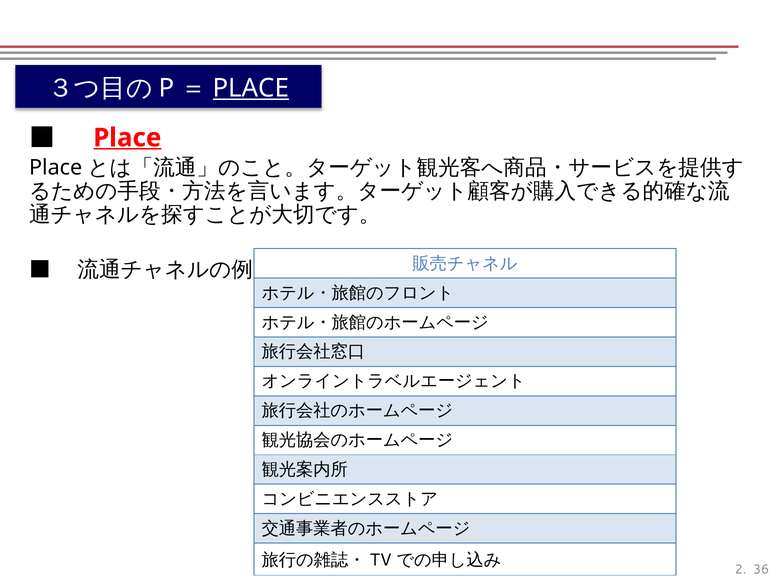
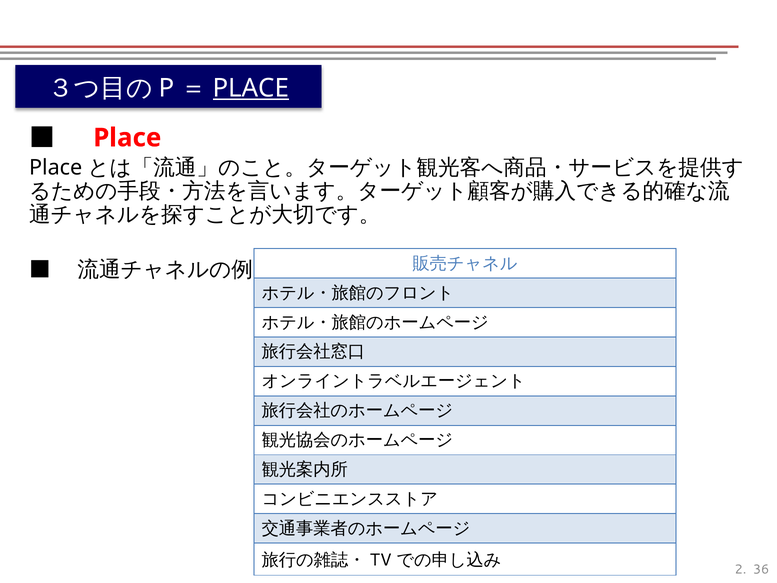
Place at (127, 138) underline: present -> none
